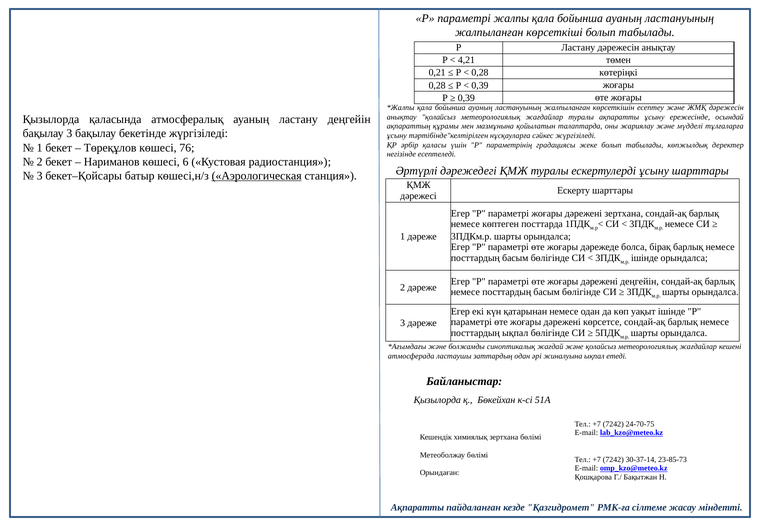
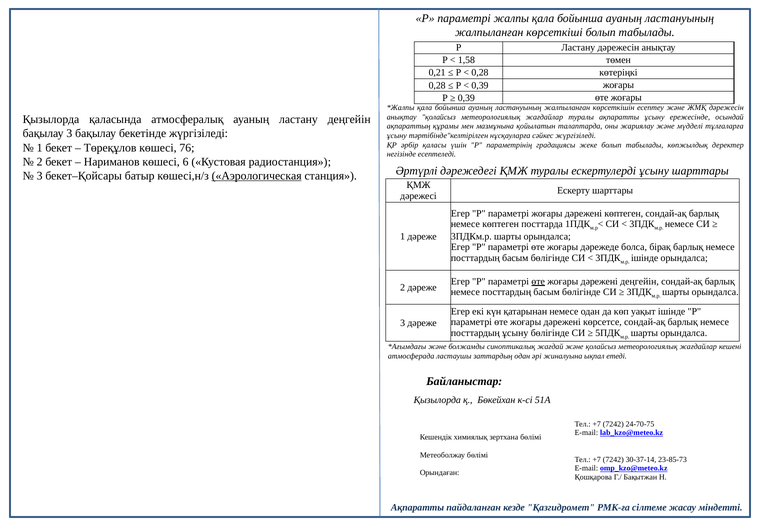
4,21: 4,21 -> 1,58
дәрежені зертхана: зертхана -> көптеген
өте at (538, 281) underline: none -> present
посттардың ықпал: ықпал -> ұсыну
